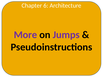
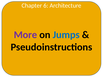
Jumps colour: purple -> blue
